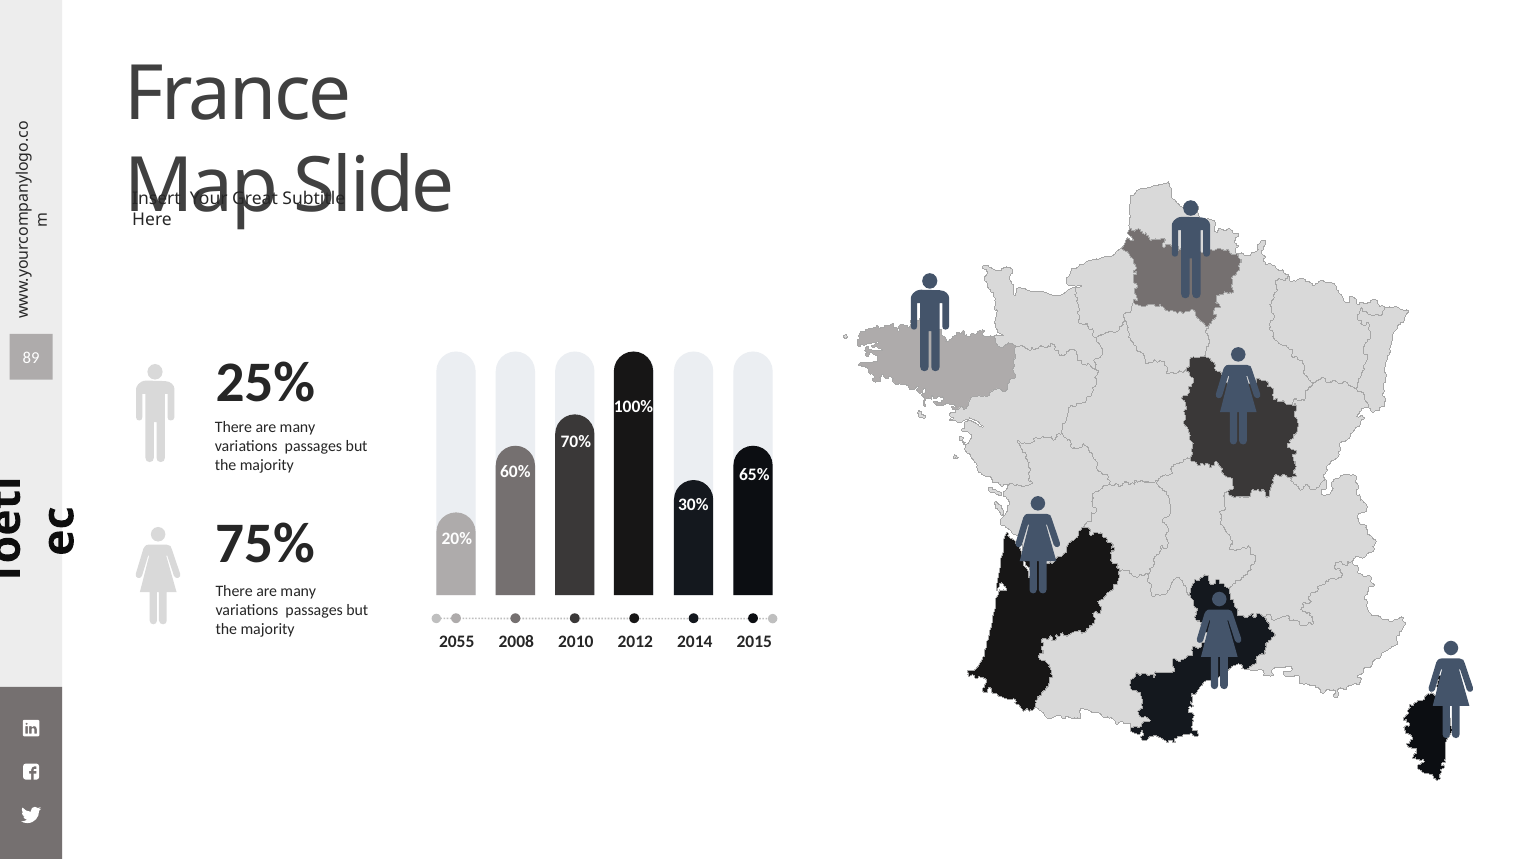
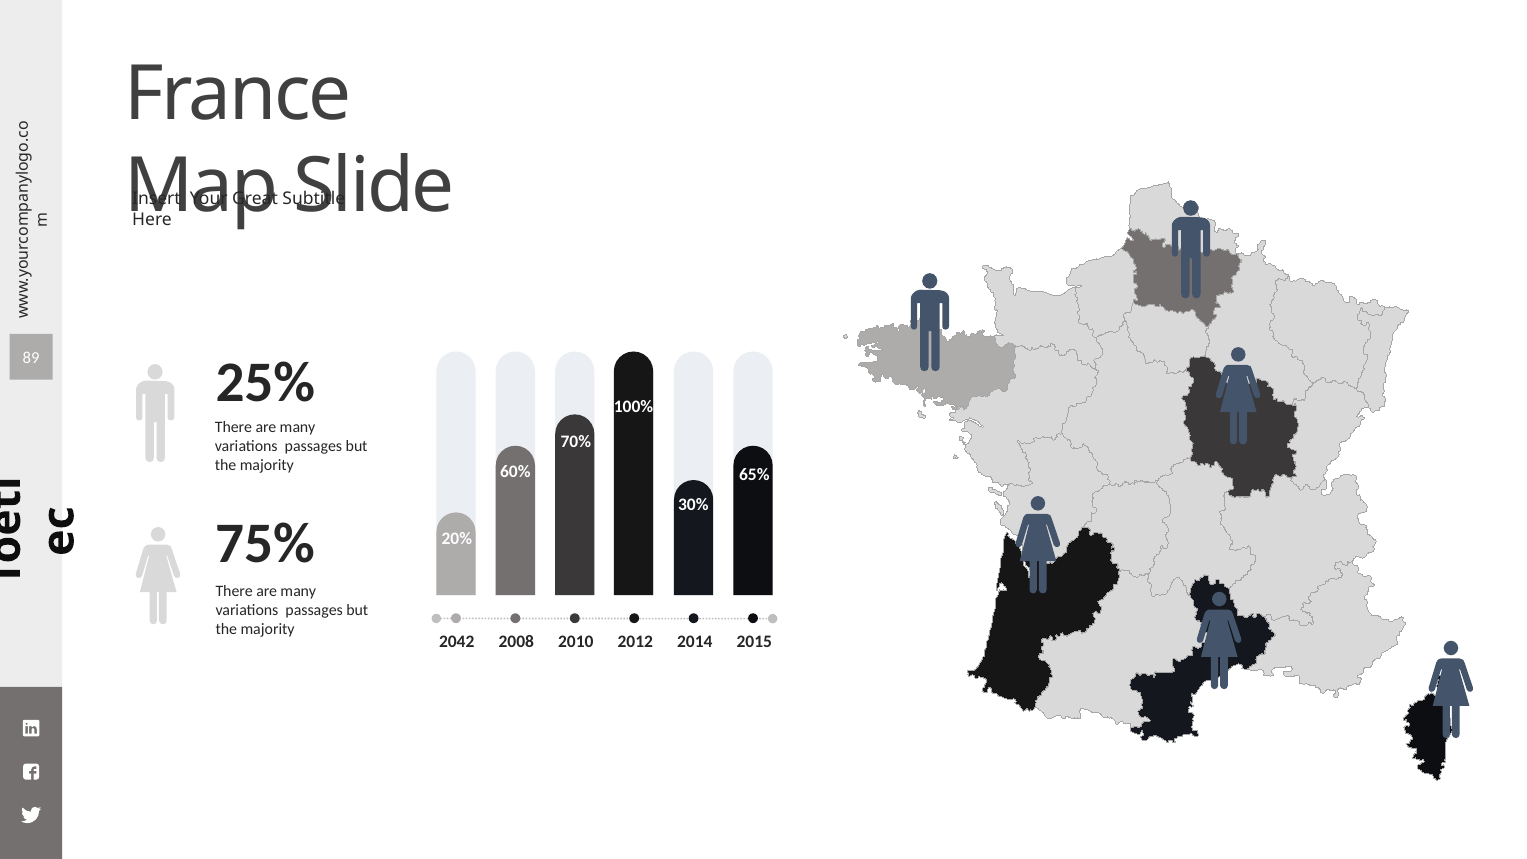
2055: 2055 -> 2042
